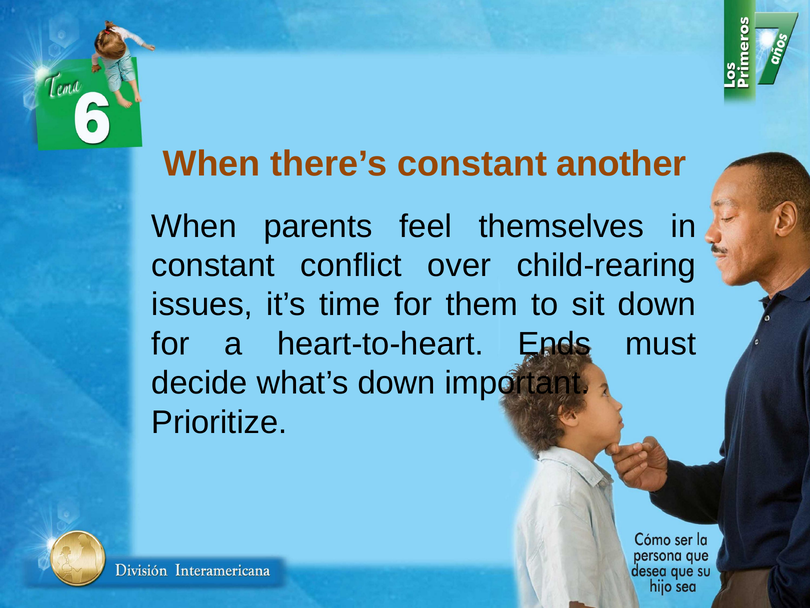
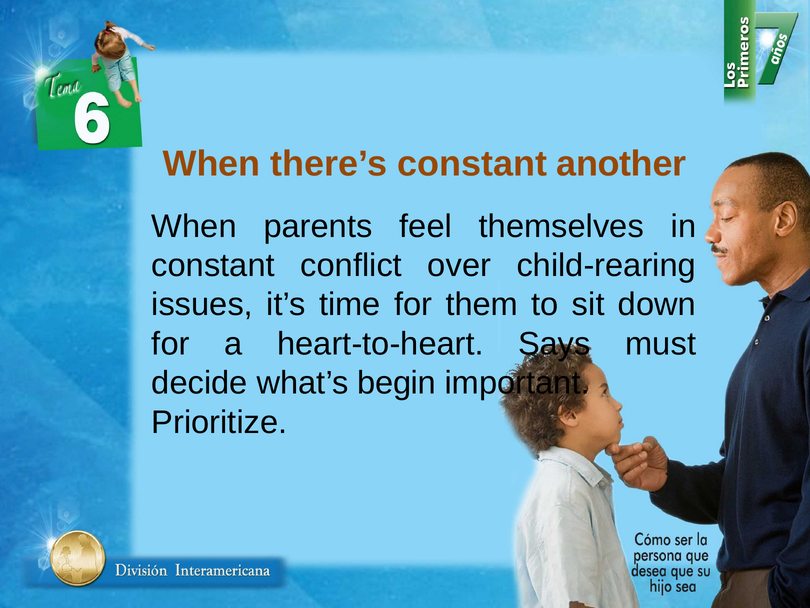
Ends: Ends -> Says
what’s down: down -> begin
